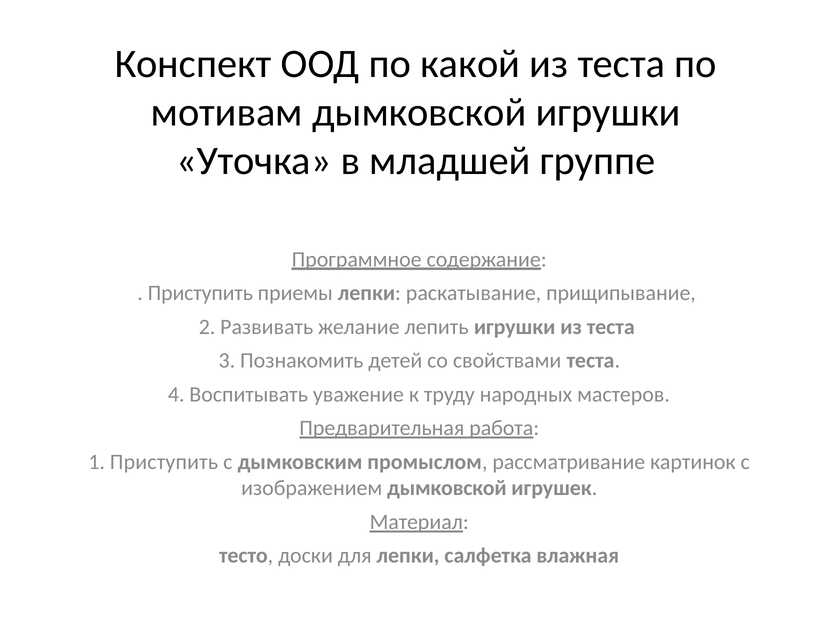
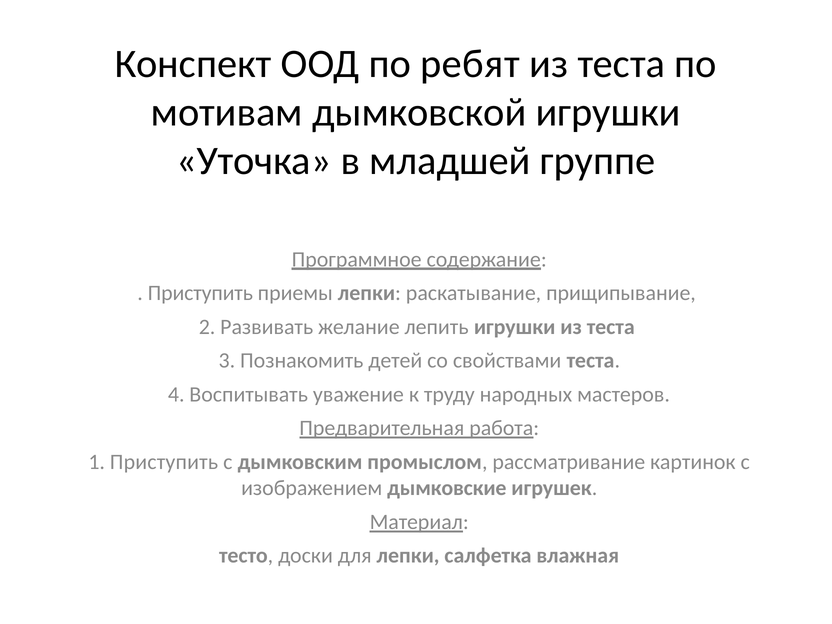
какой: какой -> ребят
изображением дымковской: дымковской -> дымковские
